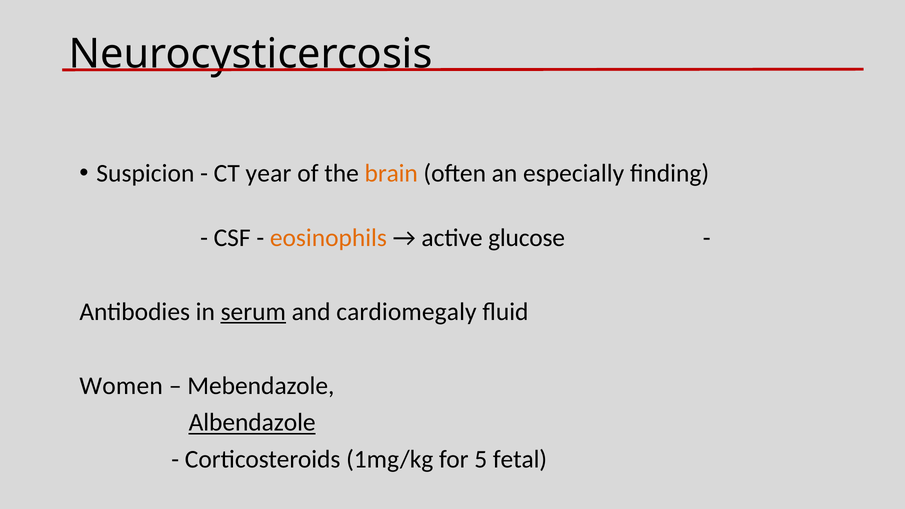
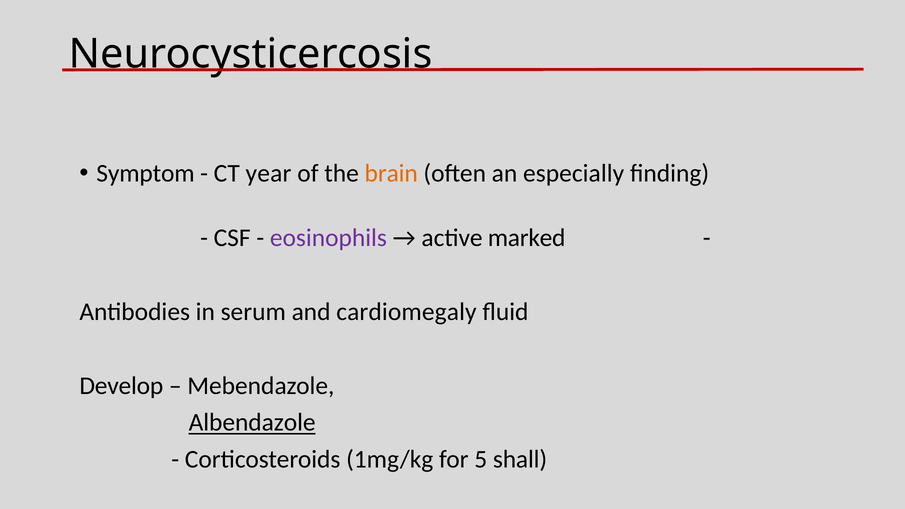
Suspicion: Suspicion -> Symptom
eosinophils colour: orange -> purple
glucose: glucose -> marked
serum underline: present -> none
Women: Women -> Develop
fetal: fetal -> shall
